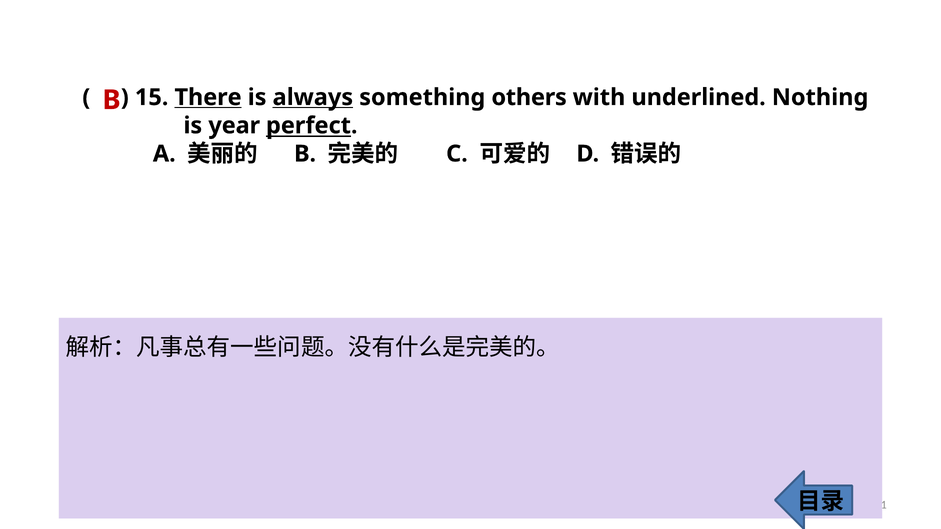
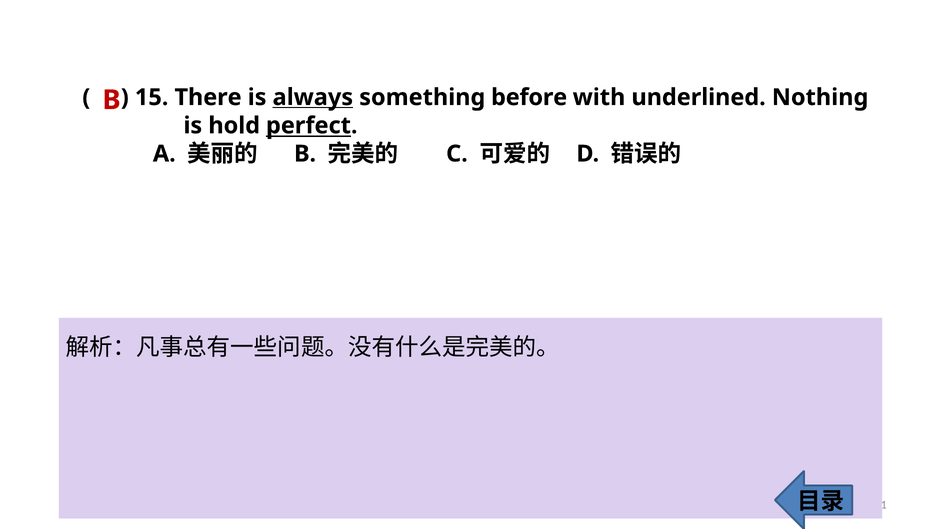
There underline: present -> none
others: others -> before
year: year -> hold
